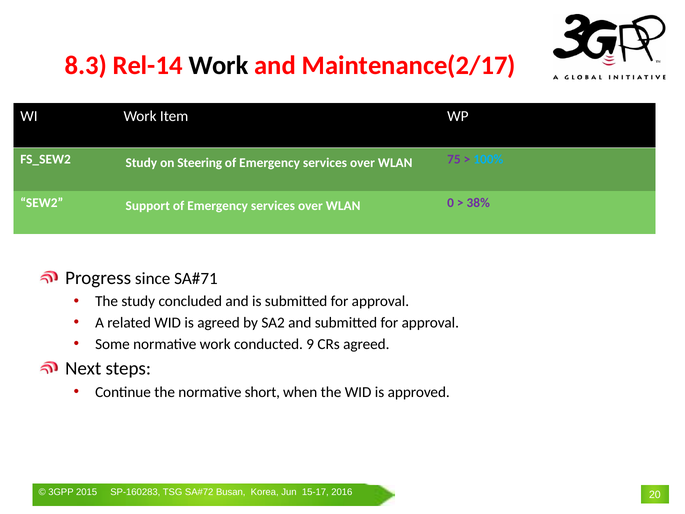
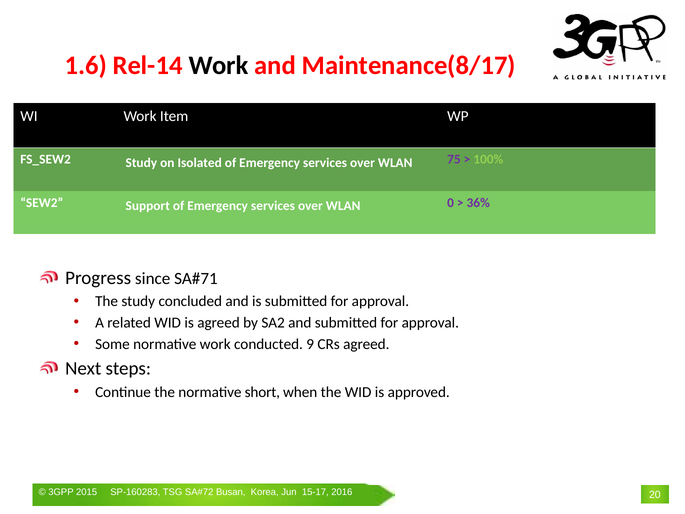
8.3: 8.3 -> 1.6
Maintenance(2/17: Maintenance(2/17 -> Maintenance(8/17
Steering: Steering -> Isolated
100% colour: light blue -> light green
38%: 38% -> 36%
